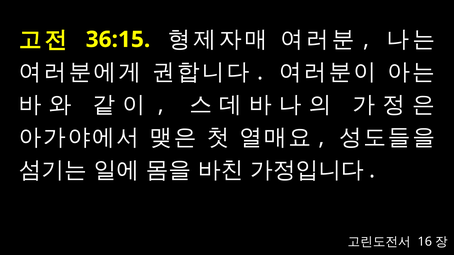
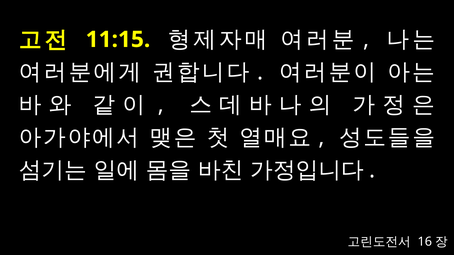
36:15: 36:15 -> 11:15
